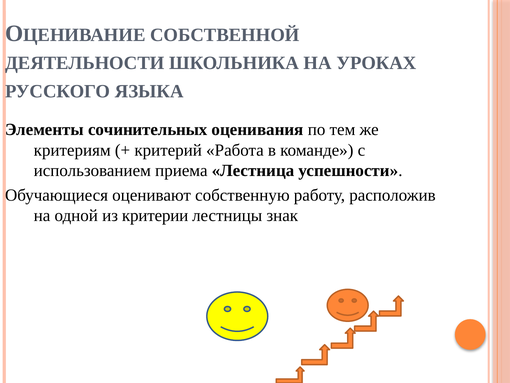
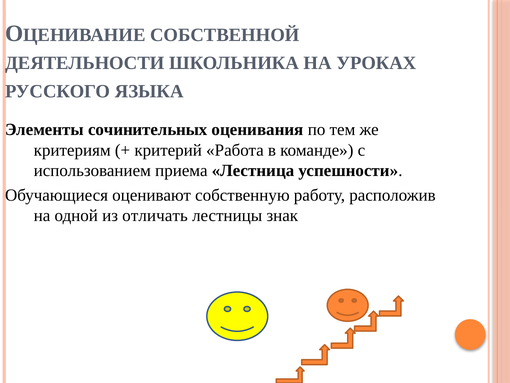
критерии: критерии -> отличать
